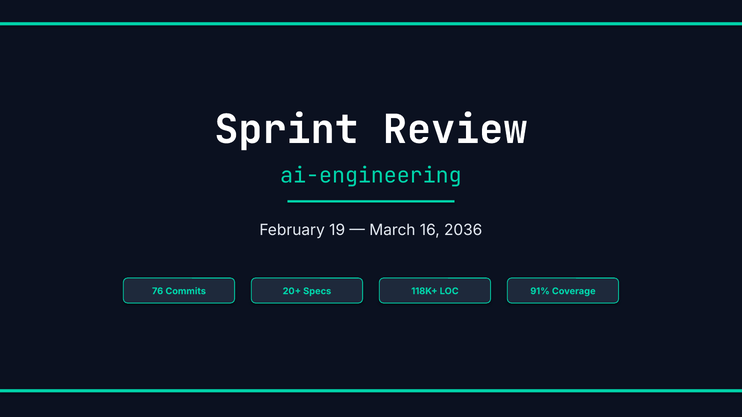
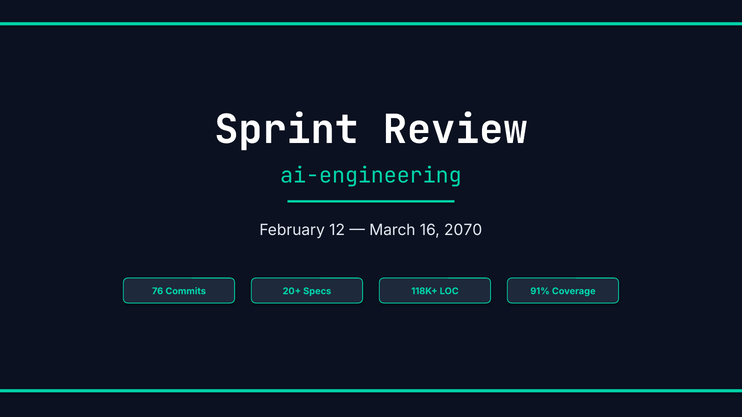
19: 19 -> 12
2036: 2036 -> 2070
